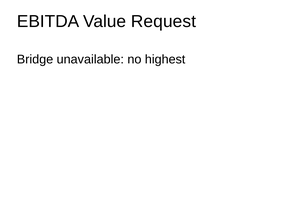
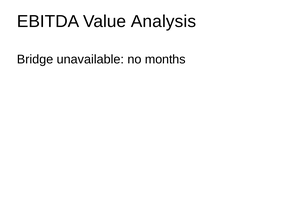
Request: Request -> Analysis
highest: highest -> months
